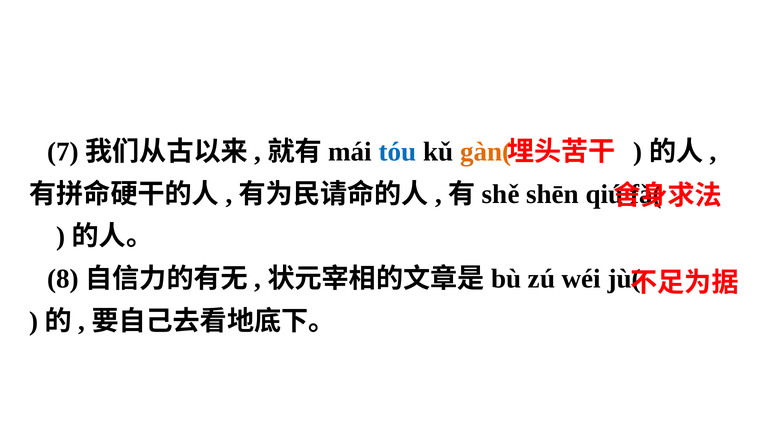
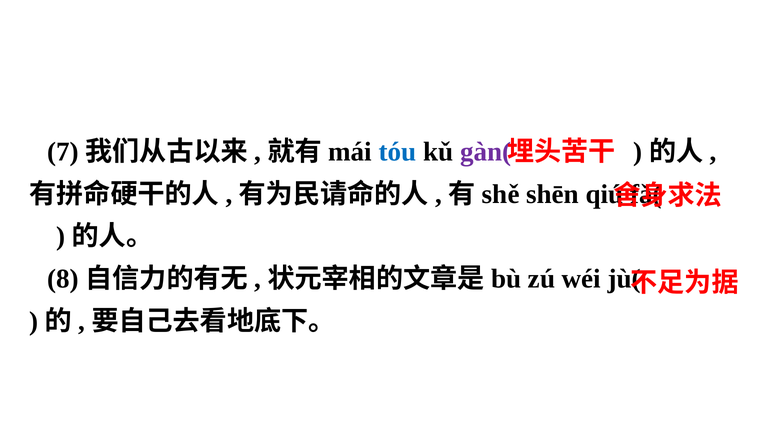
gàn( colour: orange -> purple
